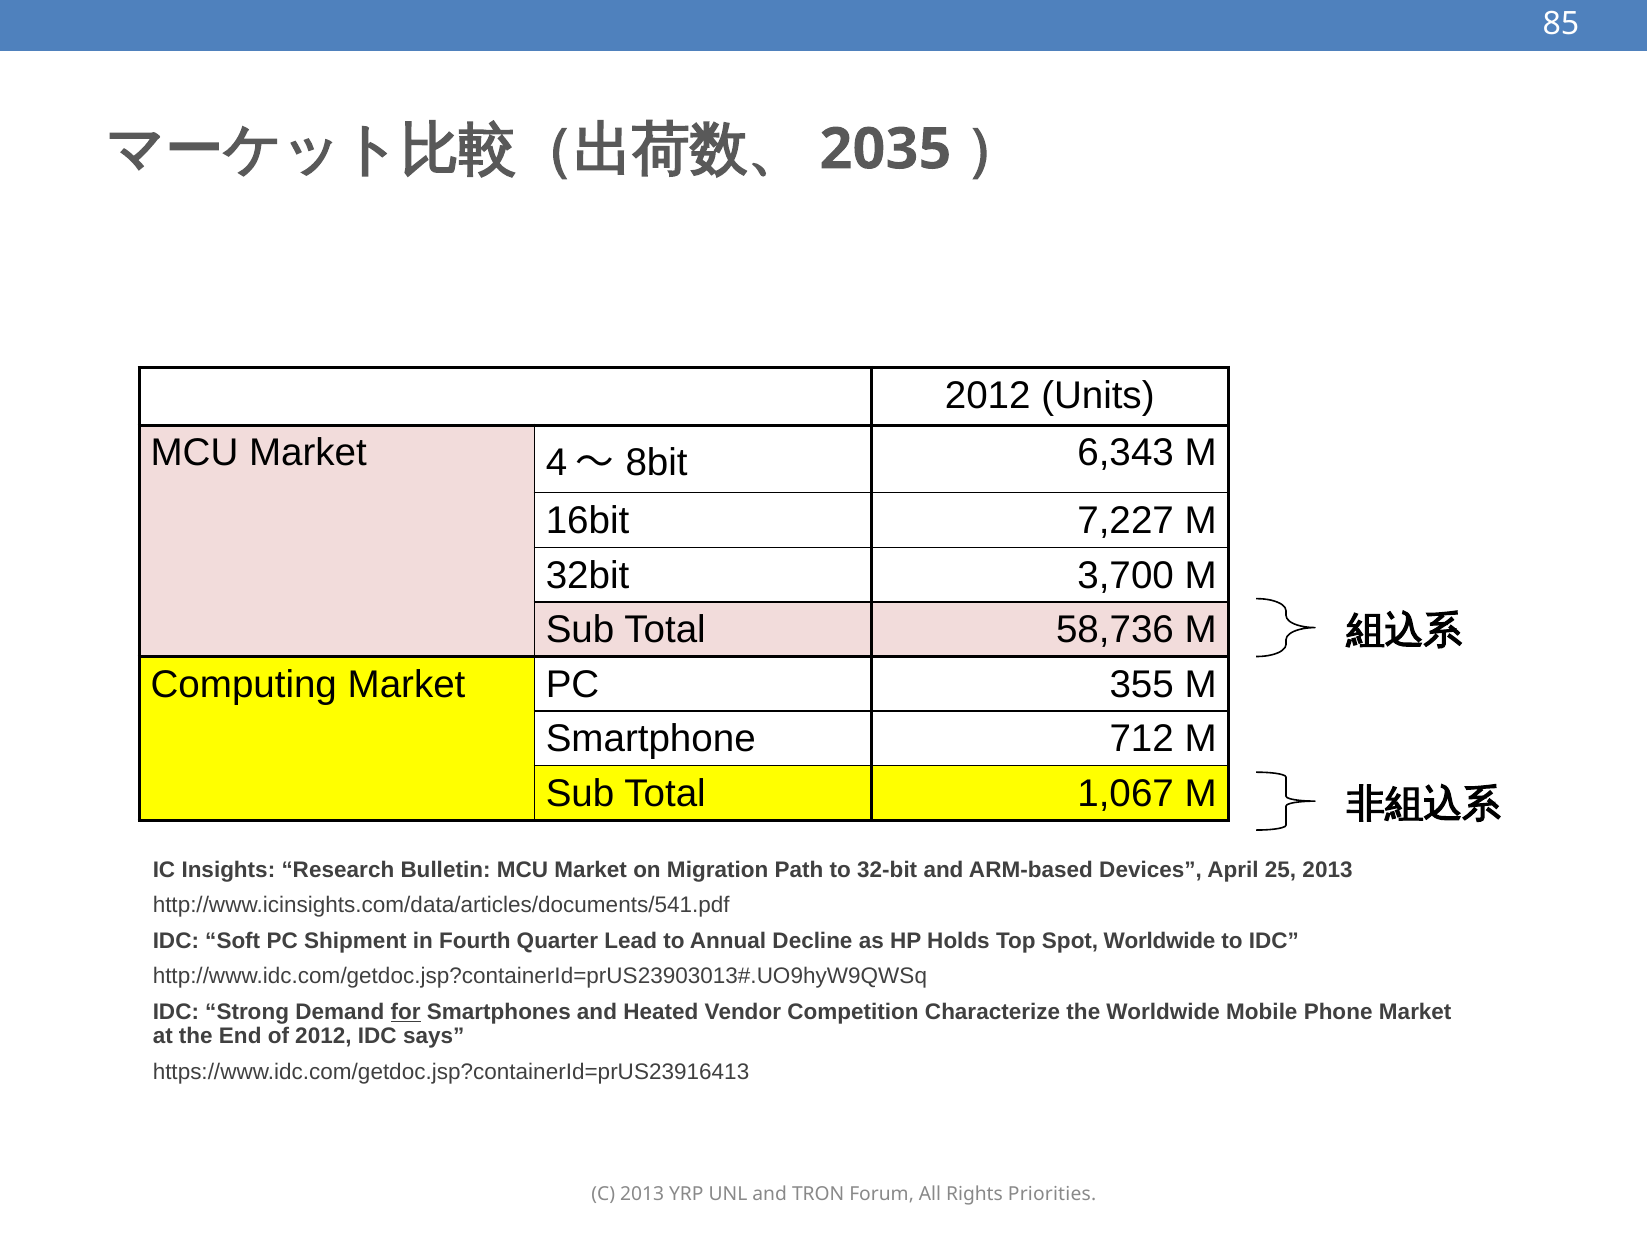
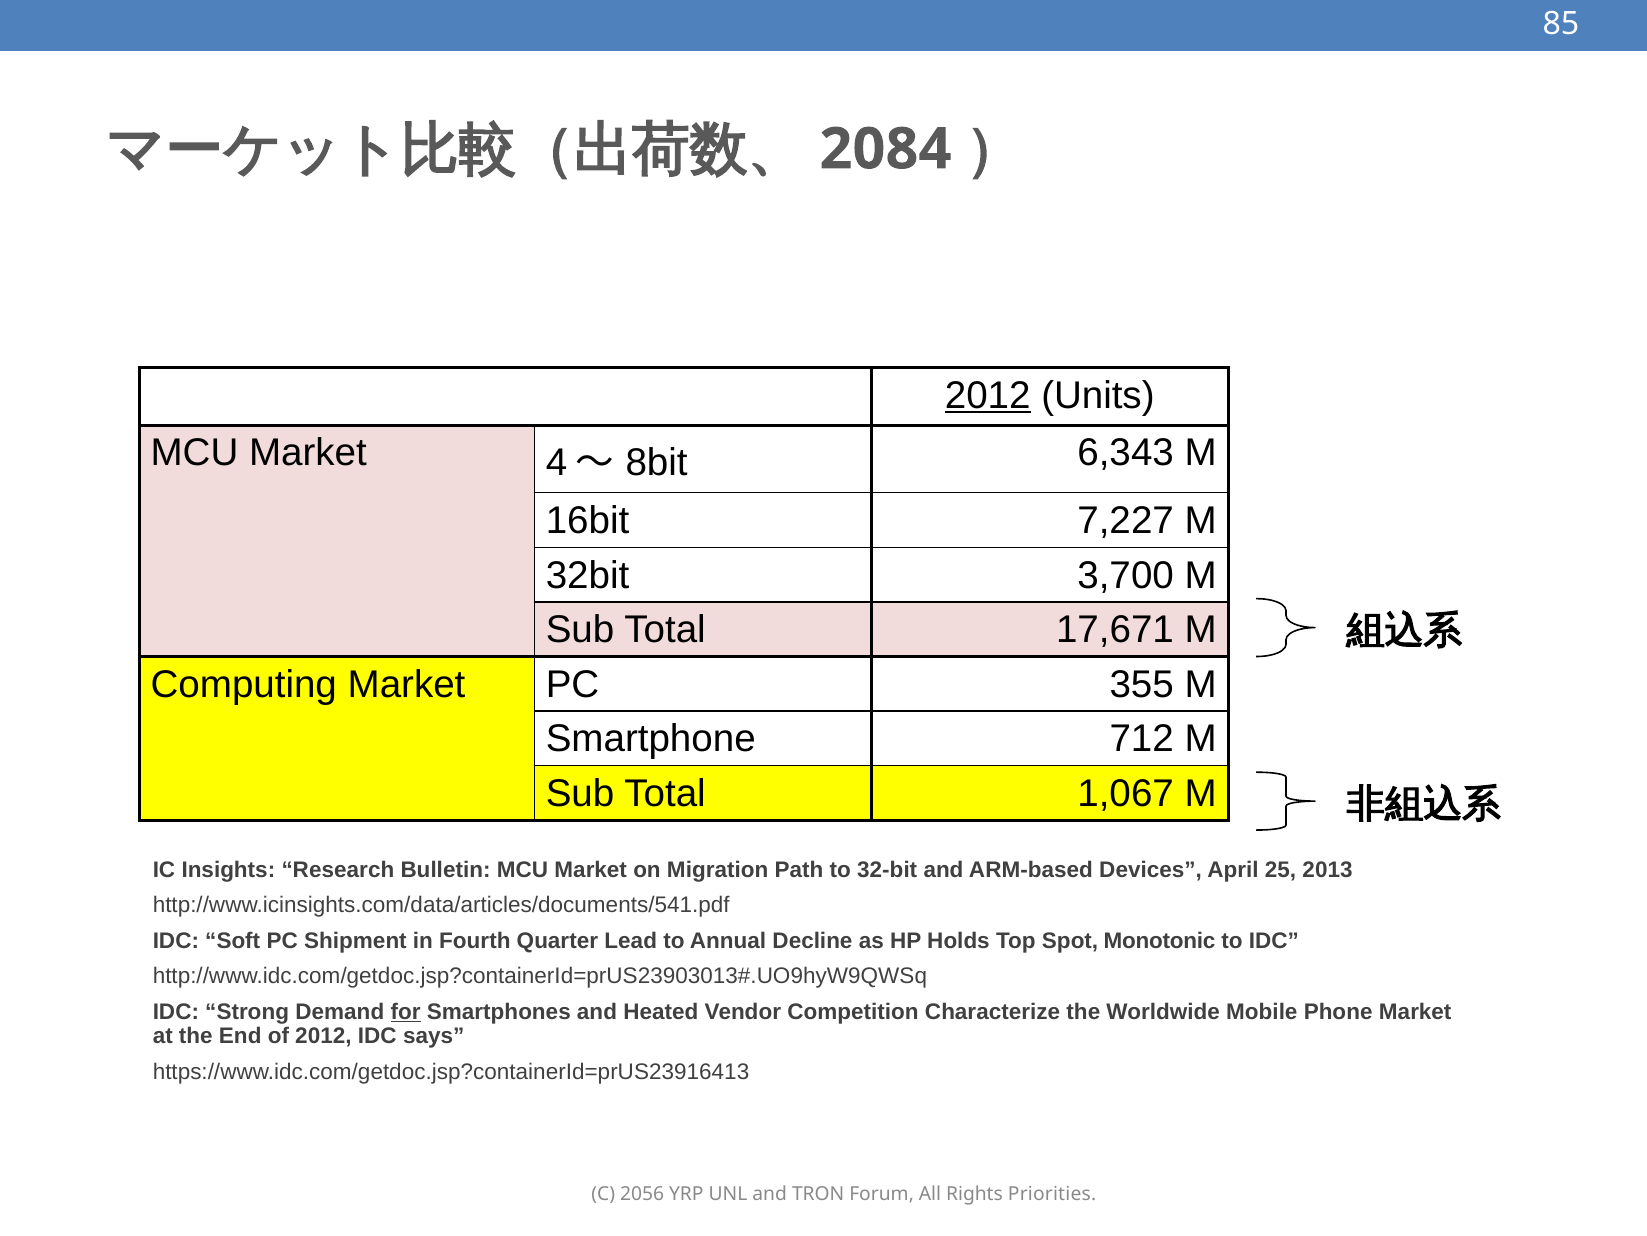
2035: 2035 -> 2084
2012 at (988, 395) underline: none -> present
58,736: 58,736 -> 17,671
Spot Worldwide: Worldwide -> Monotonic
C 2013: 2013 -> 2056
